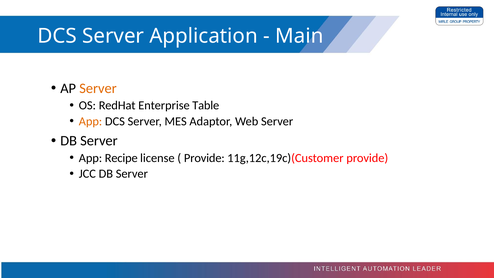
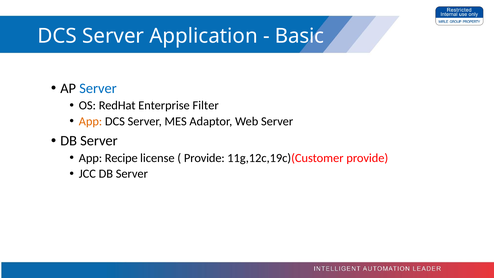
Main: Main -> Basic
Server at (98, 88) colour: orange -> blue
Table: Table -> Filter
